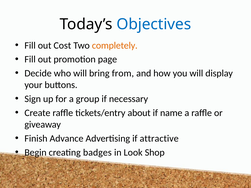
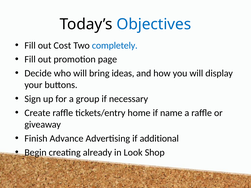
completely colour: orange -> blue
from: from -> ideas
about: about -> home
attractive: attractive -> additional
badges: badges -> already
